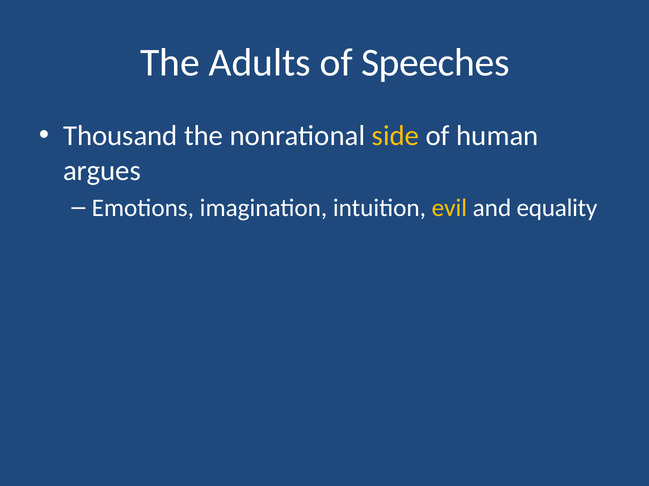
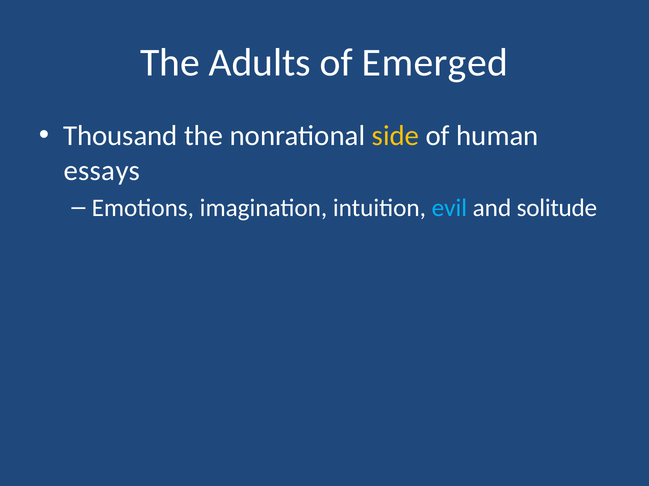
Speeches: Speeches -> Emerged
argues: argues -> essays
evil colour: yellow -> light blue
equality: equality -> solitude
